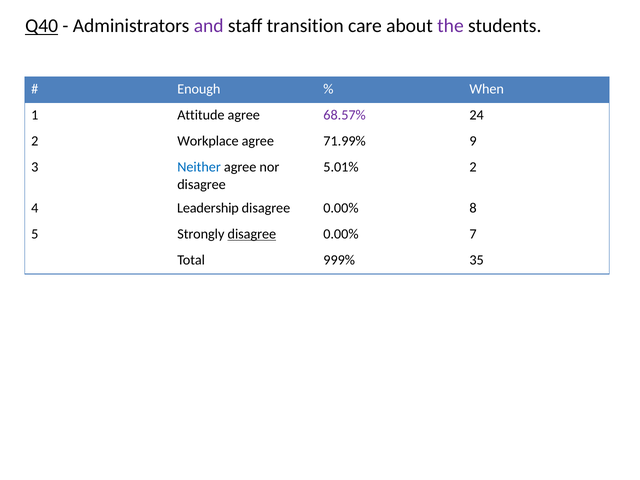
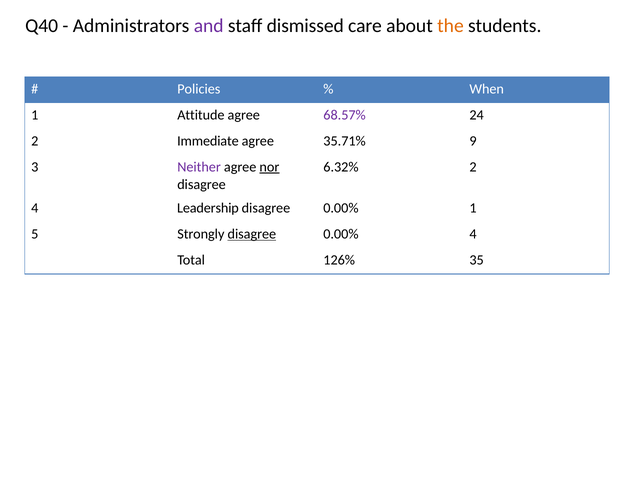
Q40 underline: present -> none
transition: transition -> dismissed
the colour: purple -> orange
Enough: Enough -> Policies
Workplace: Workplace -> Immediate
71.99%: 71.99% -> 35.71%
Neither colour: blue -> purple
nor underline: none -> present
5.01%: 5.01% -> 6.32%
0.00% 8: 8 -> 1
0.00% 7: 7 -> 4
999%: 999% -> 126%
